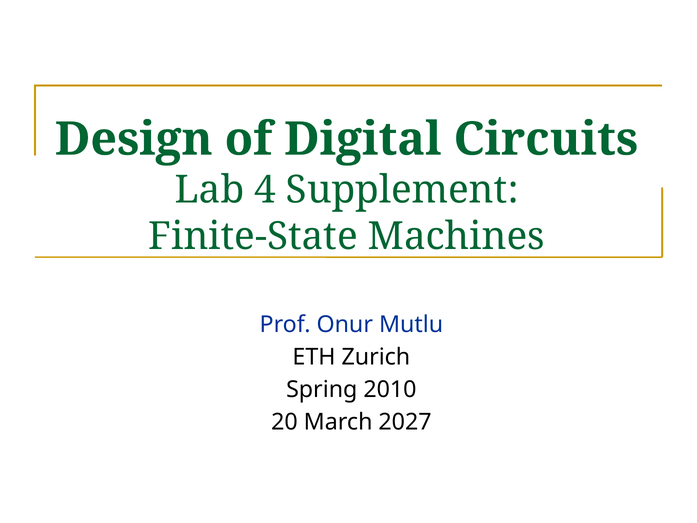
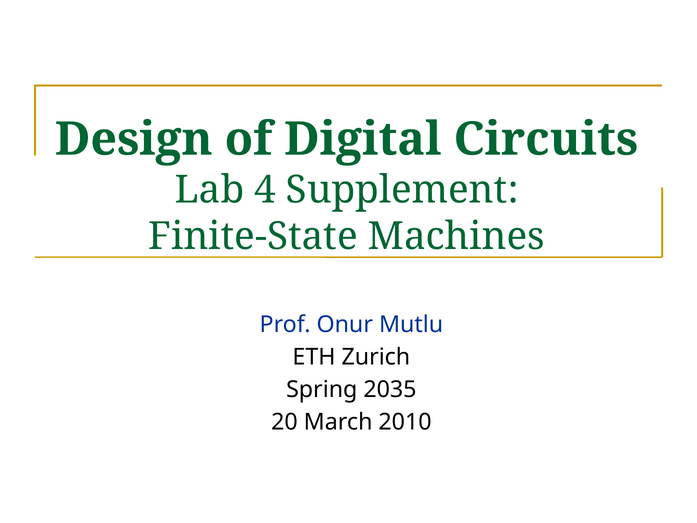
2010: 2010 -> 2035
2027: 2027 -> 2010
